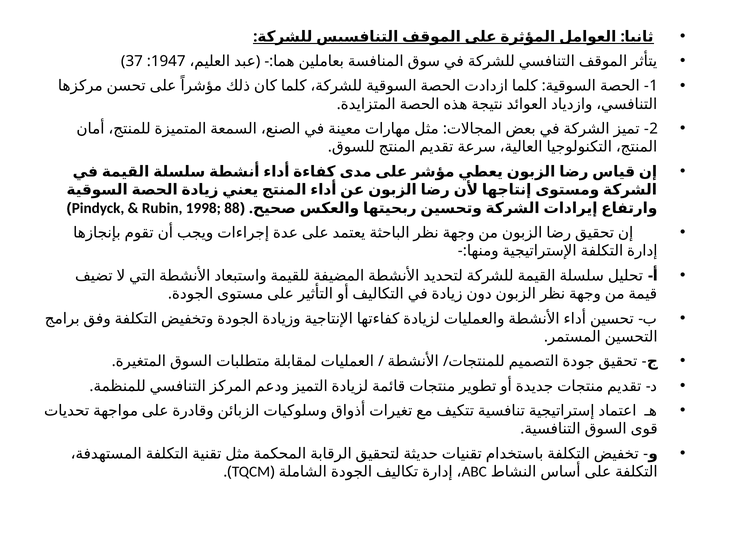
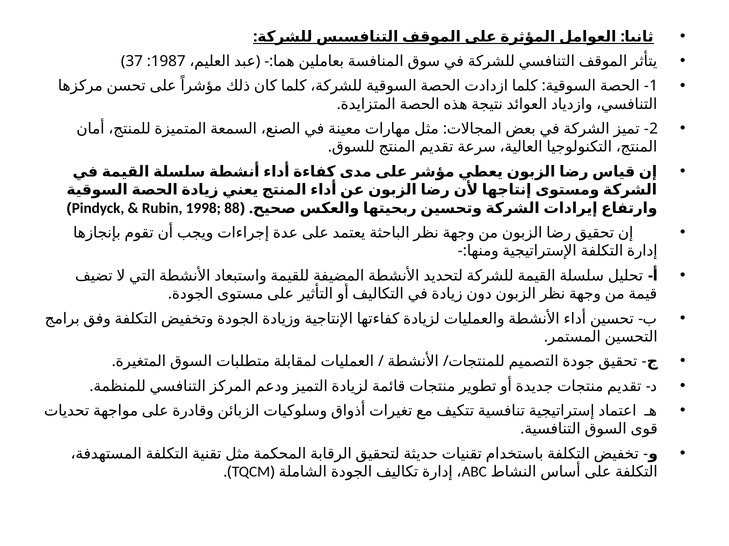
1947: 1947 -> 1987
